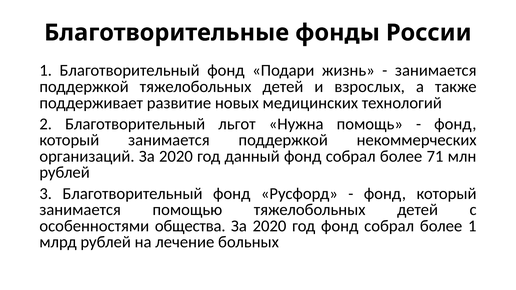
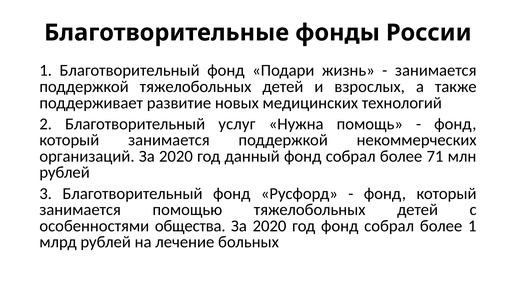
льгот: льгот -> услуг
